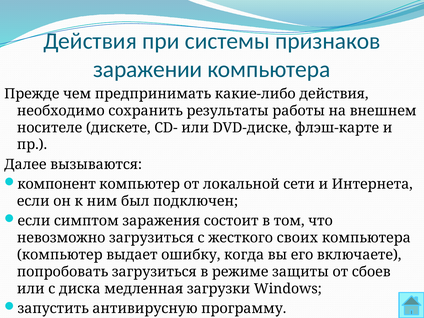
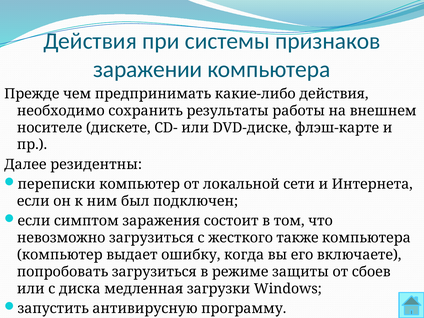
вызываются: вызываются -> резидентны
компонент: компонент -> переписки
своих: своих -> также
